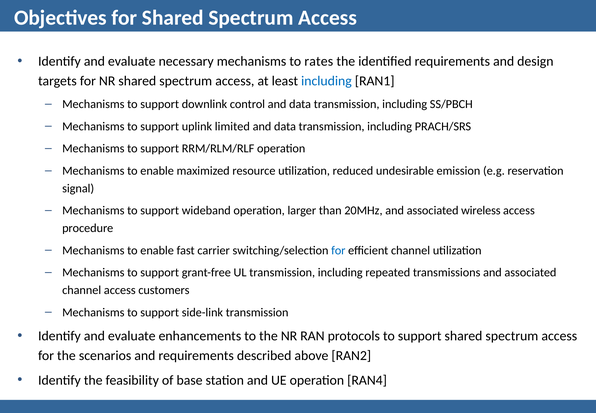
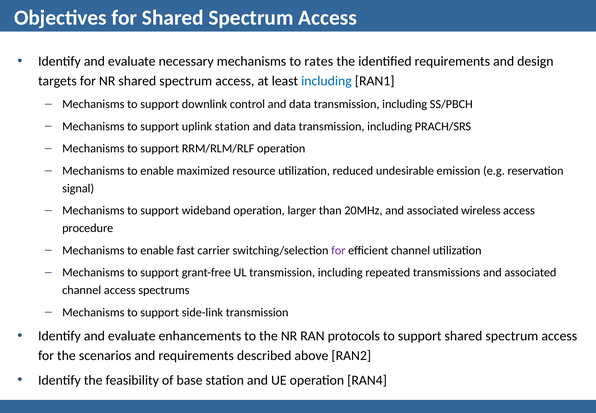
uplink limited: limited -> station
for at (338, 250) colour: blue -> purple
customers: customers -> spectrums
